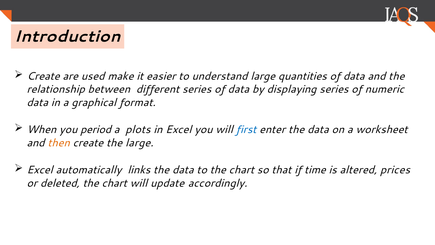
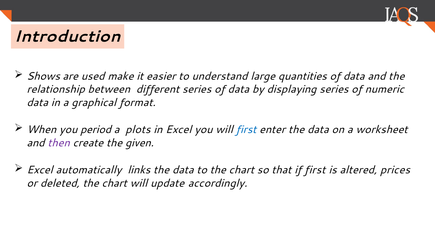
Create at (43, 76): Create -> Shows
then colour: orange -> purple
the large: large -> given
if time: time -> first
